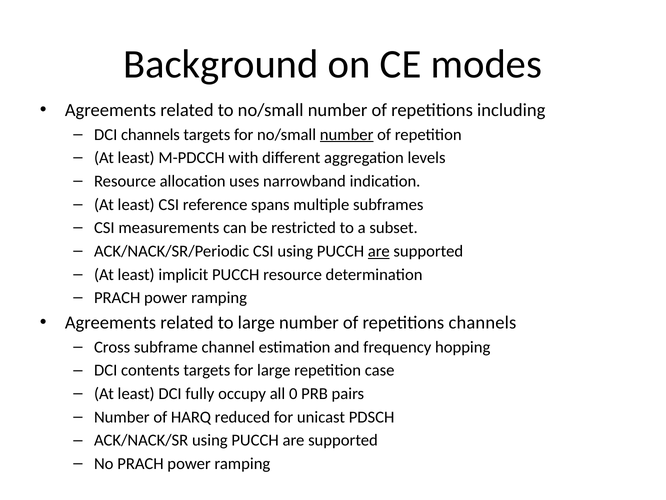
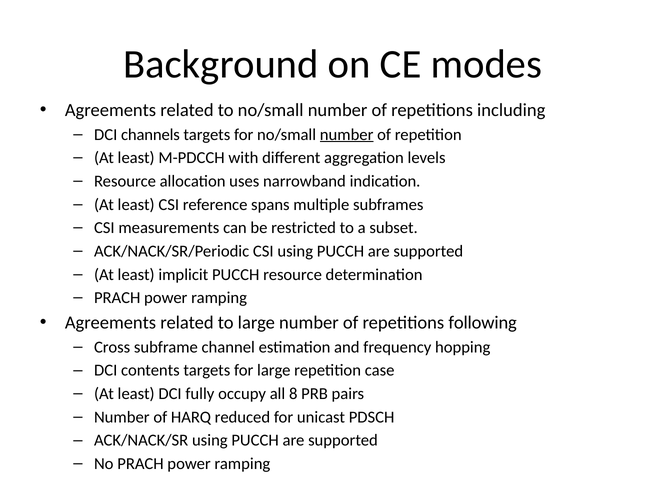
are at (379, 251) underline: present -> none
repetitions channels: channels -> following
0: 0 -> 8
